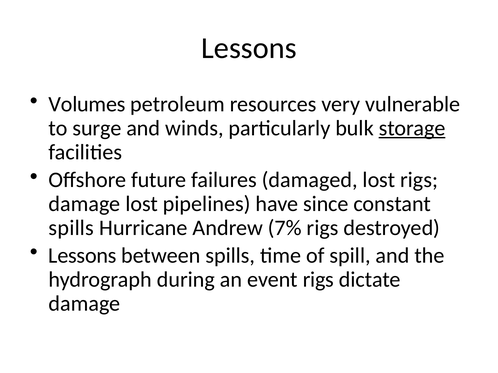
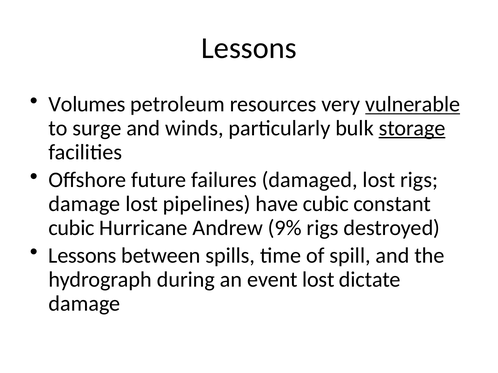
vulnerable underline: none -> present
have since: since -> cubic
spills at (71, 228): spills -> cubic
7%: 7% -> 9%
event rigs: rigs -> lost
